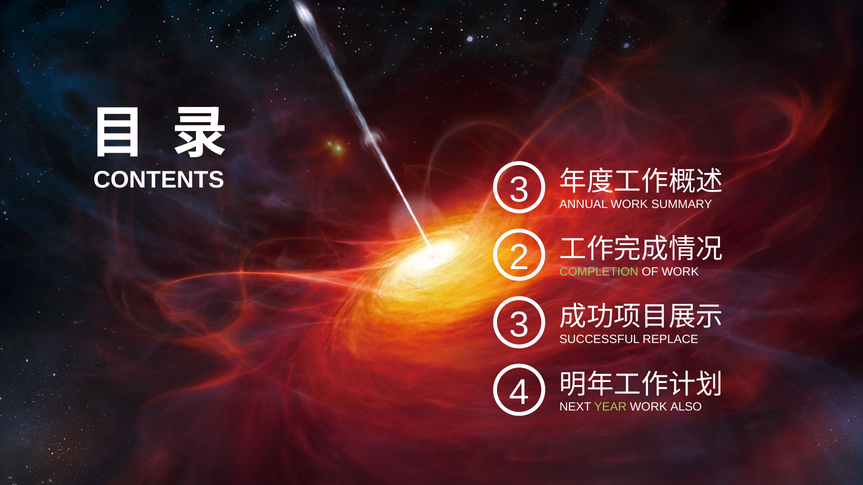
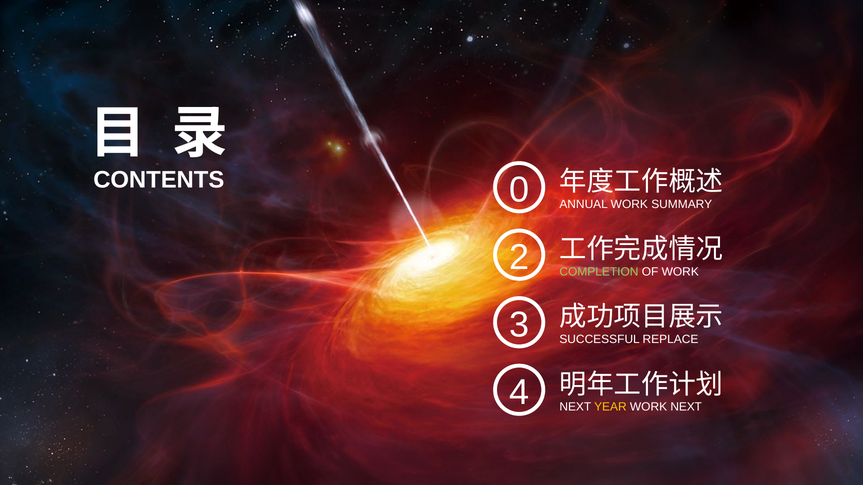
CONTENTS 3: 3 -> 0
YEAR colour: light green -> yellow
WORK ALSO: ALSO -> NEXT
